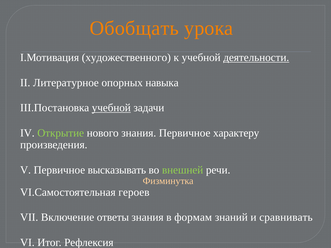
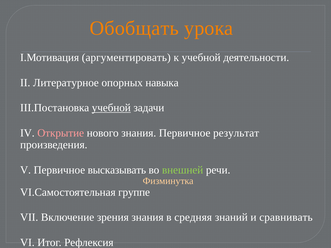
художественного: художественного -> аргументировать
деятельности underline: present -> none
Открытие colour: light green -> pink
характеру: характеру -> результат
героев: героев -> группе
ответы: ответы -> зрения
формам: формам -> средняя
